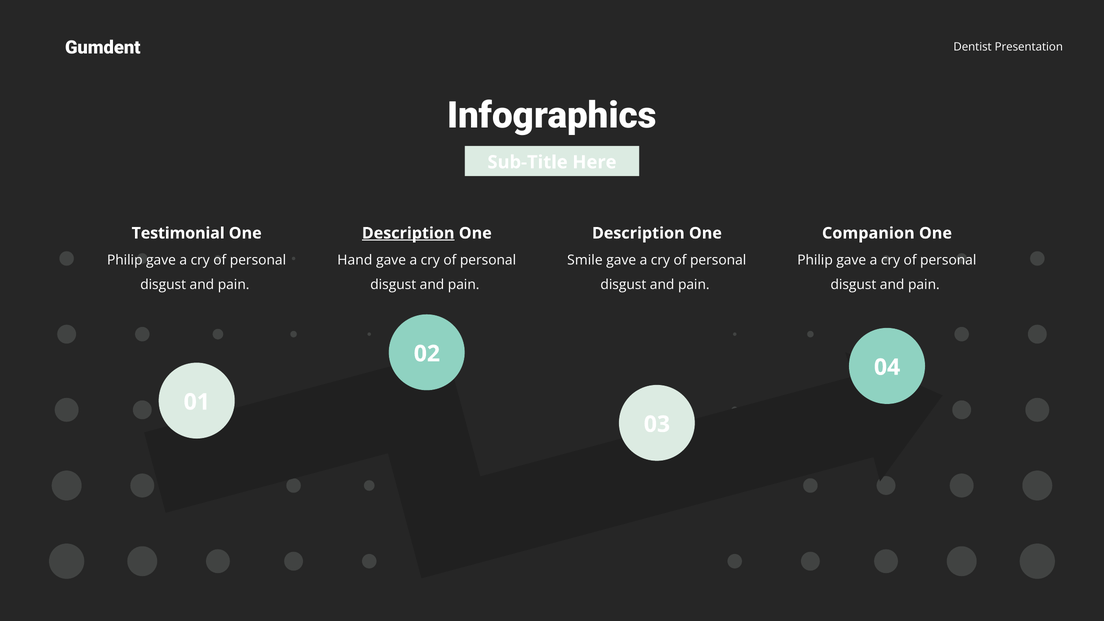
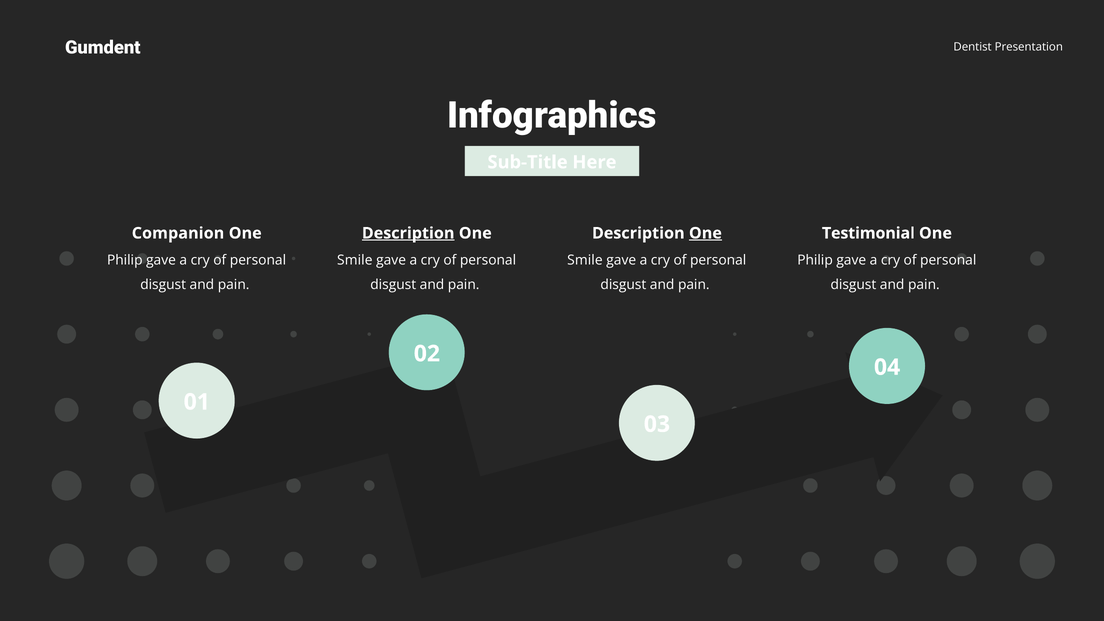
Testimonial: Testimonial -> Companion
One at (705, 233) underline: none -> present
Companion: Companion -> Testimonial
Hand at (355, 260): Hand -> Smile
